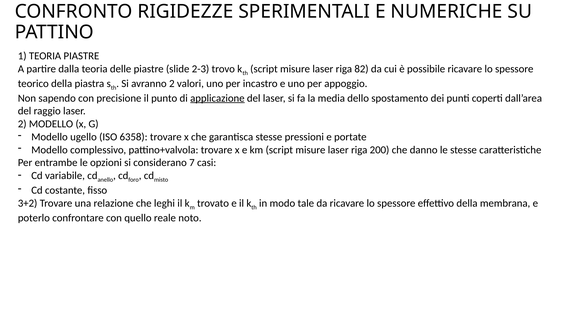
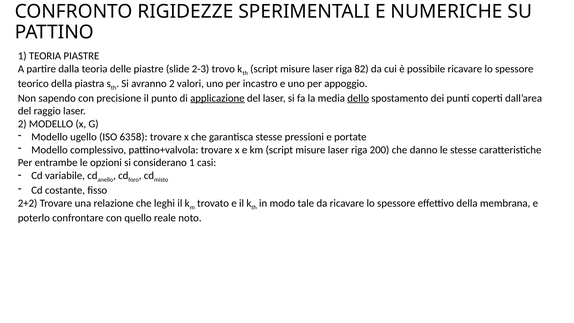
dello underline: none -> present
considerano 7: 7 -> 1
3+2: 3+2 -> 2+2
